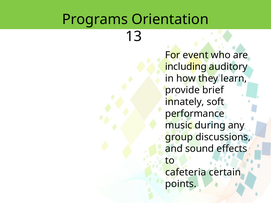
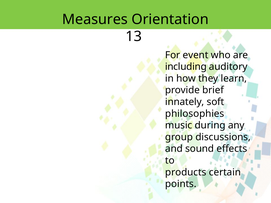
Programs: Programs -> Measures
performance: performance -> philosophies
cafeteria: cafeteria -> products
